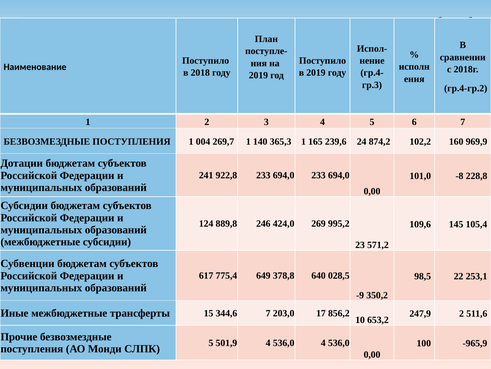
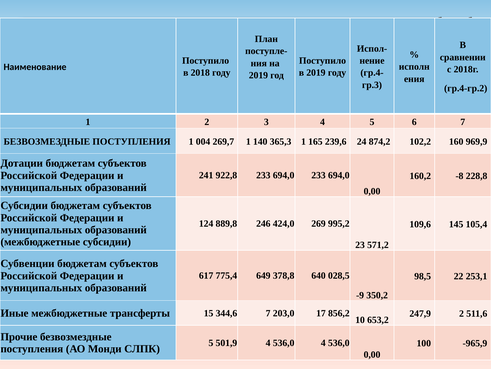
101,0: 101,0 -> 160,2
